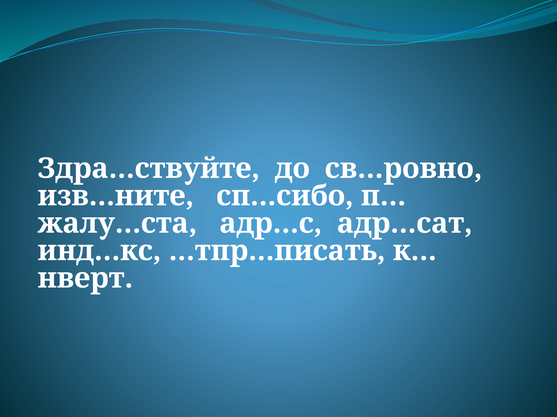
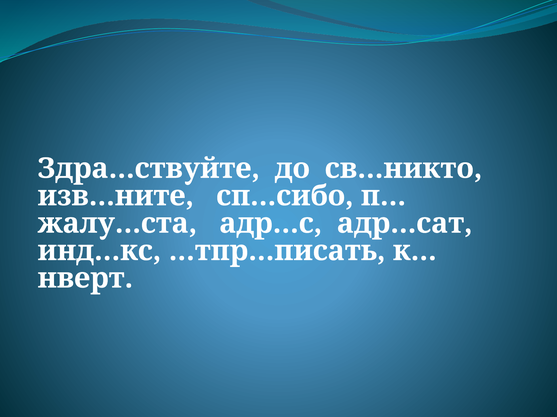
св…ровно: св…ровно -> св…никто
